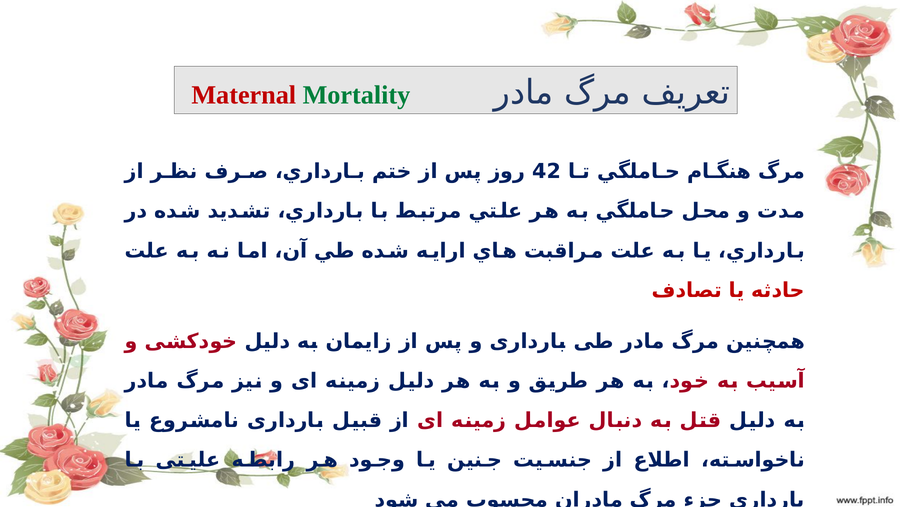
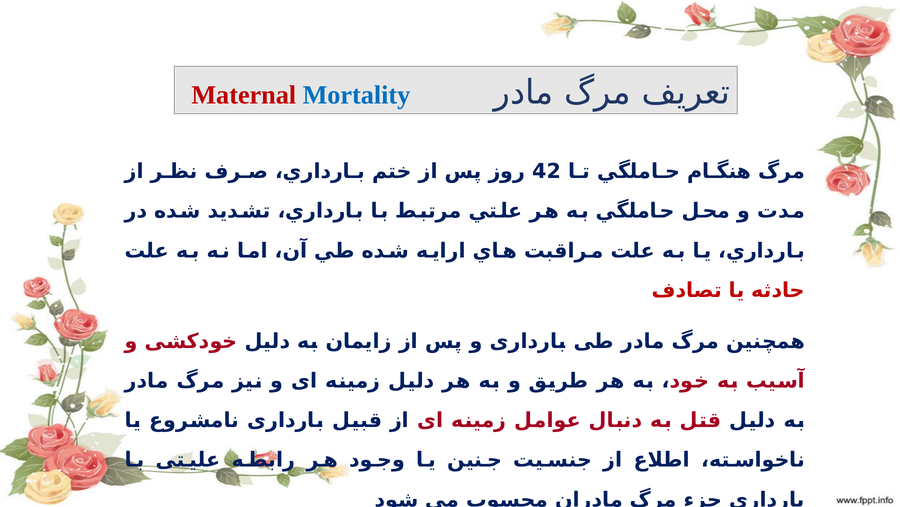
Mortality colour: green -> blue
